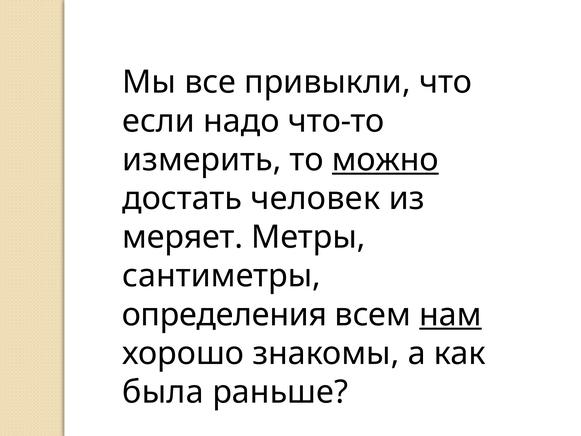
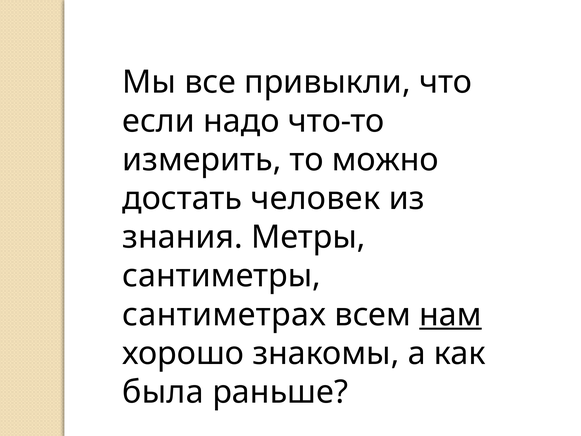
можно underline: present -> none
меряет: меряет -> знания
определения: определения -> сантиметрах
